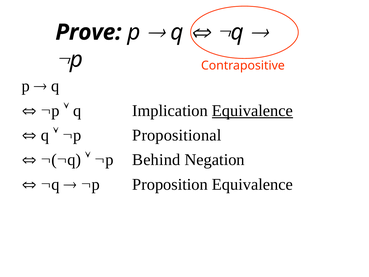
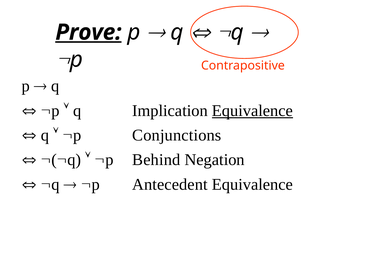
Prove underline: none -> present
Propositional: Propositional -> Conjunctions
Proposition: Proposition -> Antecedent
